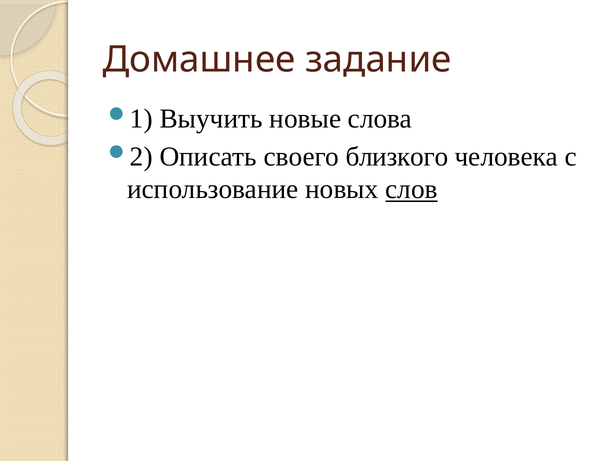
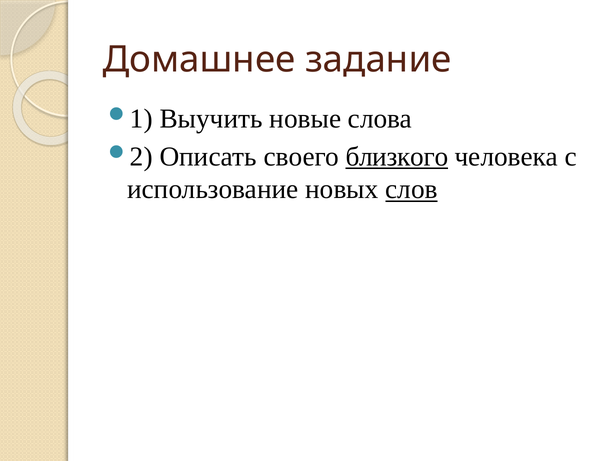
близкого underline: none -> present
